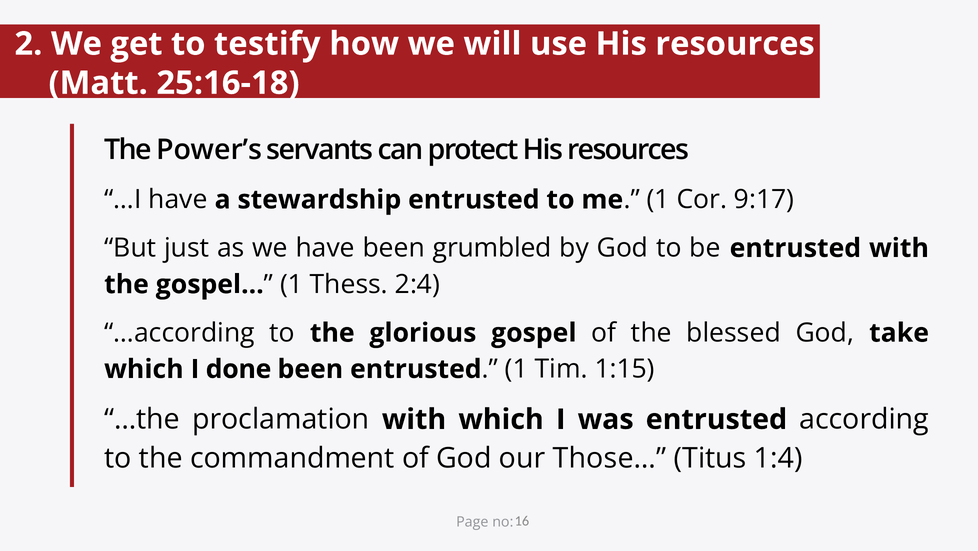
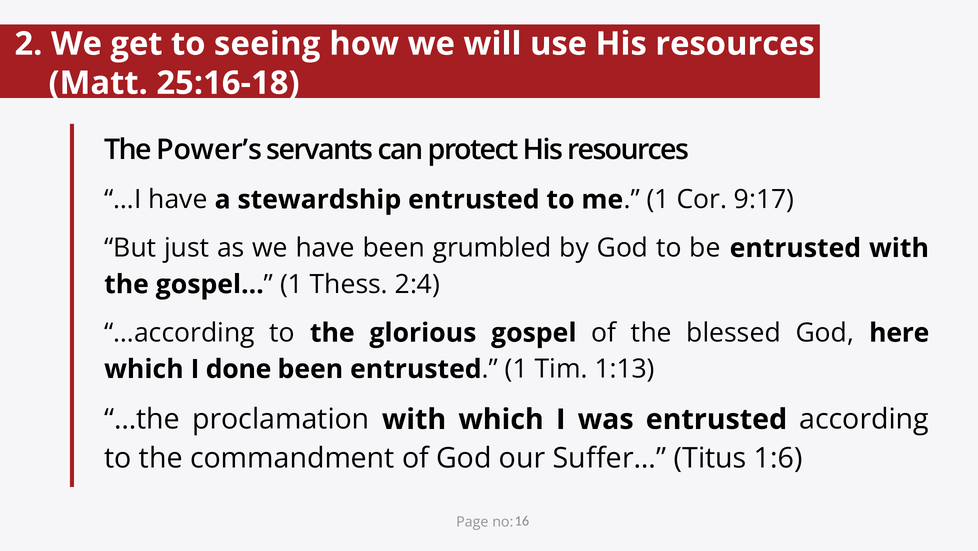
testify: testify -> seeing
take: take -> here
1:15: 1:15 -> 1:13
Those…: Those… -> Suffer…
1:4: 1:4 -> 1:6
